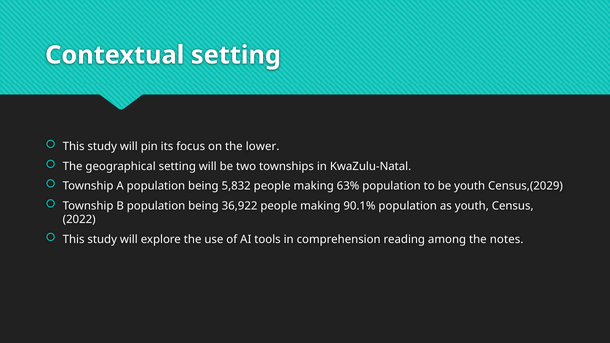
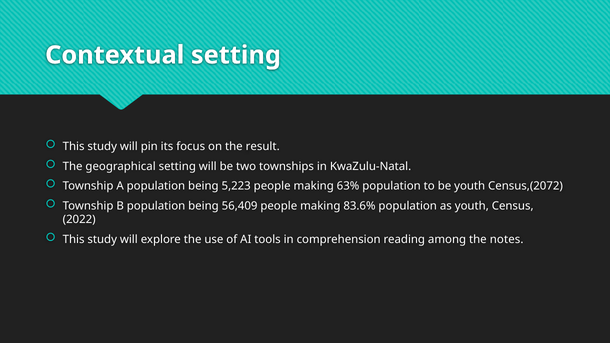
lower: lower -> result
5,832: 5,832 -> 5,223
Census,(2029: Census,(2029 -> Census,(2072
36,922: 36,922 -> 56,409
90.1%: 90.1% -> 83.6%
